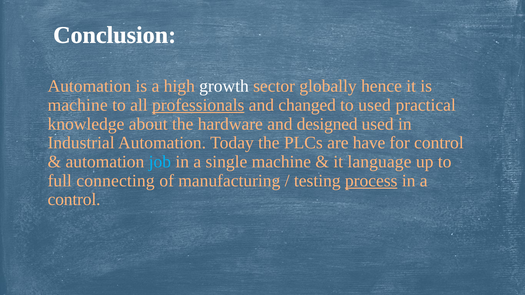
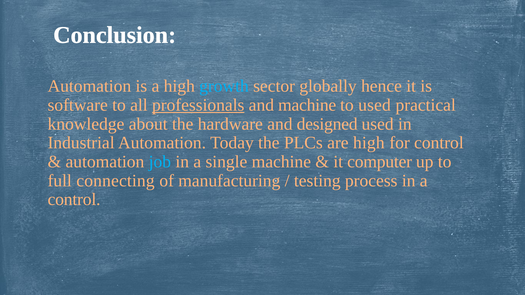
growth colour: white -> light blue
machine at (78, 105): machine -> software
and changed: changed -> machine
are have: have -> high
language: language -> computer
process underline: present -> none
